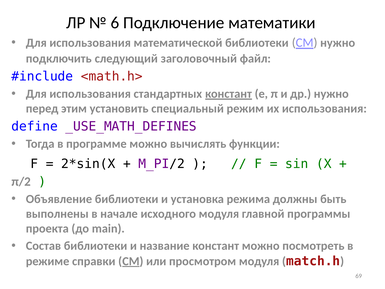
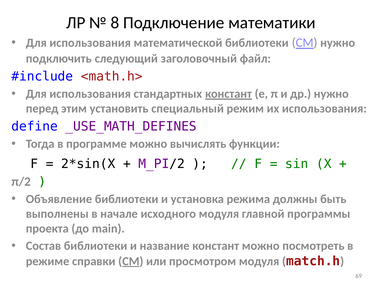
6: 6 -> 8
